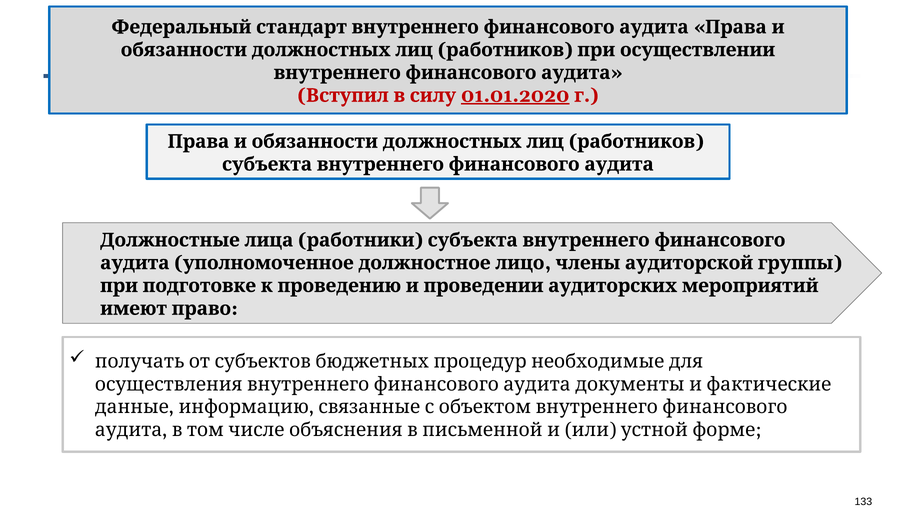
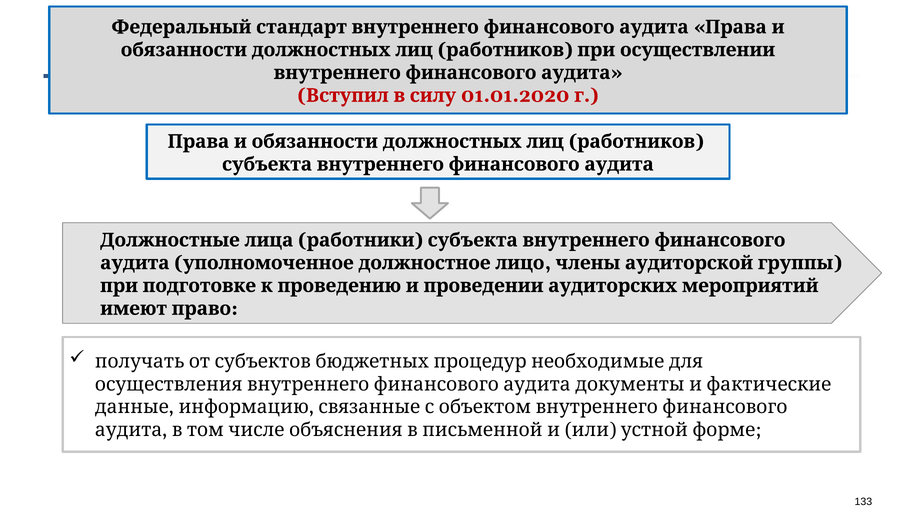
01.01.2020 underline: present -> none
